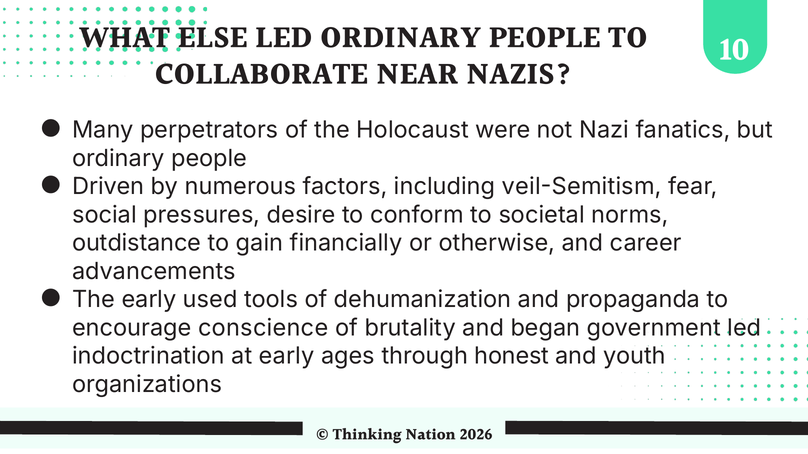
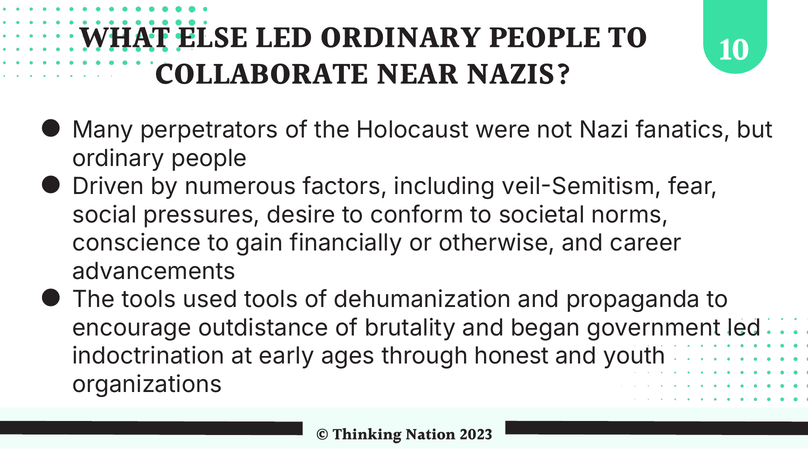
outdistance: outdistance -> conscience
The early: early -> tools
conscience: conscience -> outdistance
2026: 2026 -> 2023
